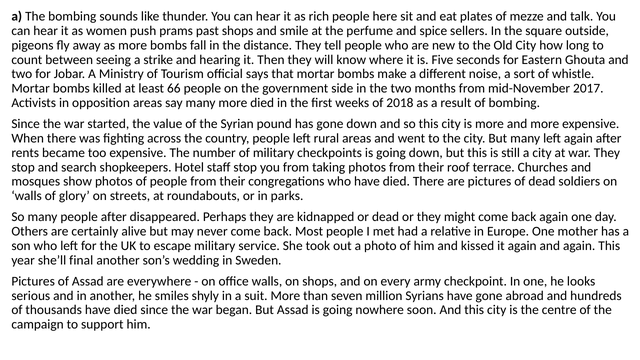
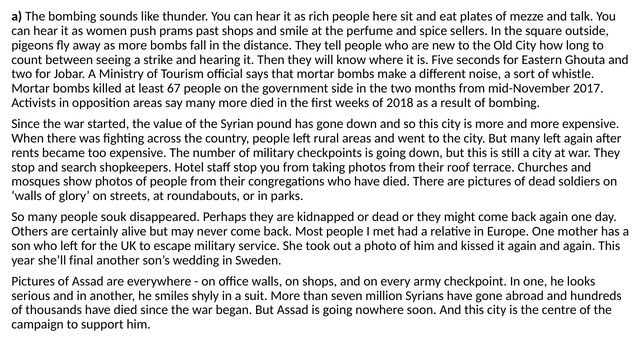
66: 66 -> 67
people after: after -> souk
